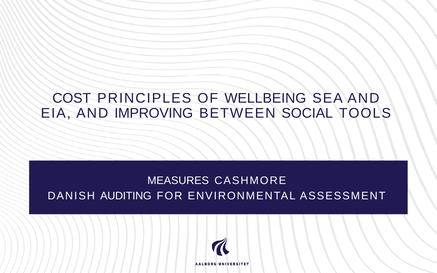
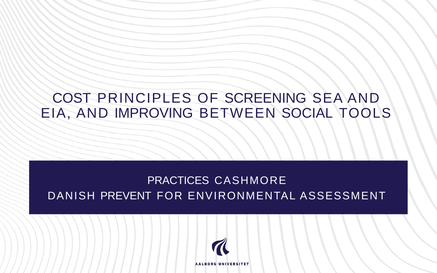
WELLBEING: WELLBEING -> SCREENING
MEASURES: MEASURES -> PRACTICES
AUDITING: AUDITING -> PREVENT
